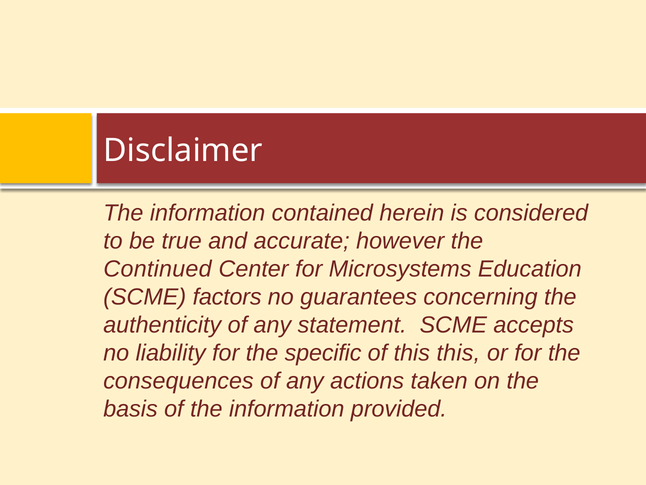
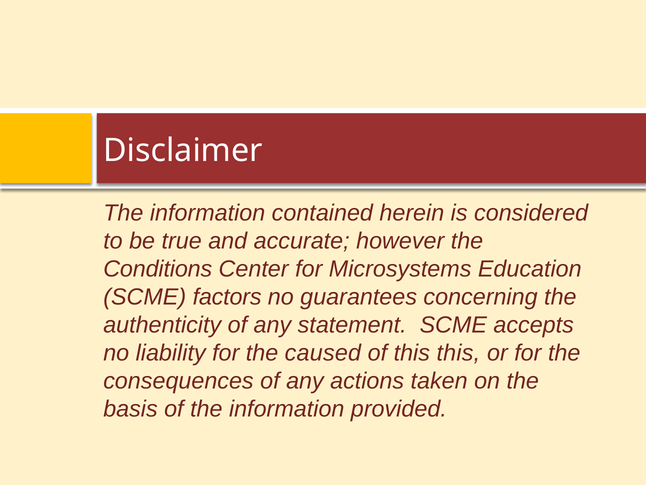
Continued: Continued -> Conditions
specific: specific -> caused
